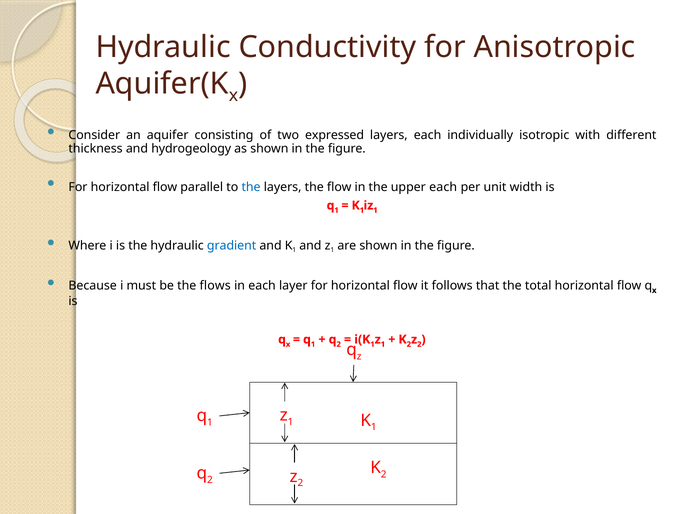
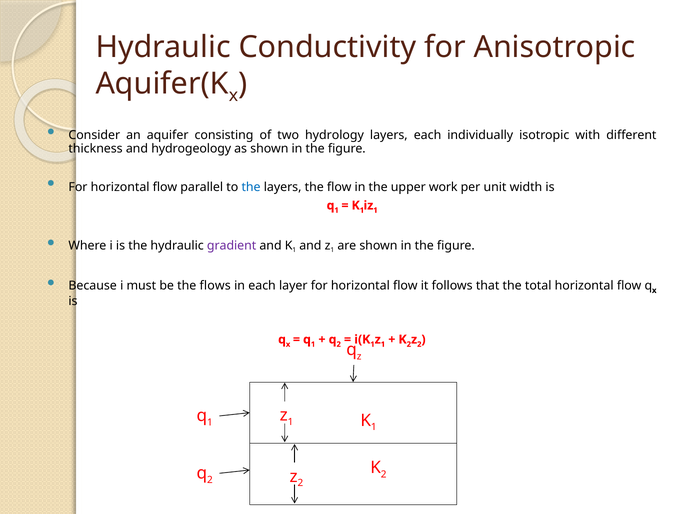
expressed: expressed -> hydrology
upper each: each -> work
gradient colour: blue -> purple
